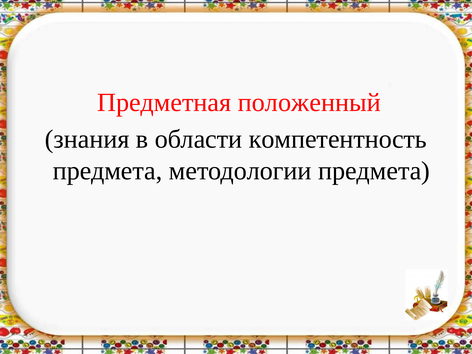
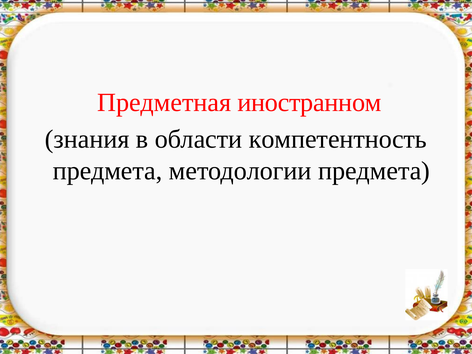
положенный: положенный -> иностранном
